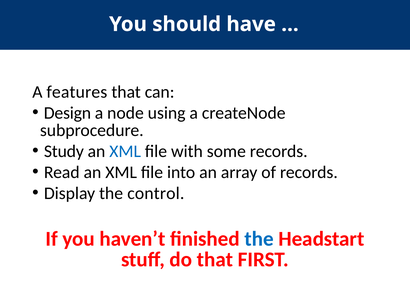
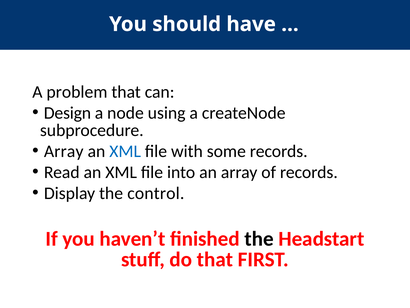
features: features -> problem
Study at (64, 151): Study -> Array
the at (259, 238) colour: blue -> black
